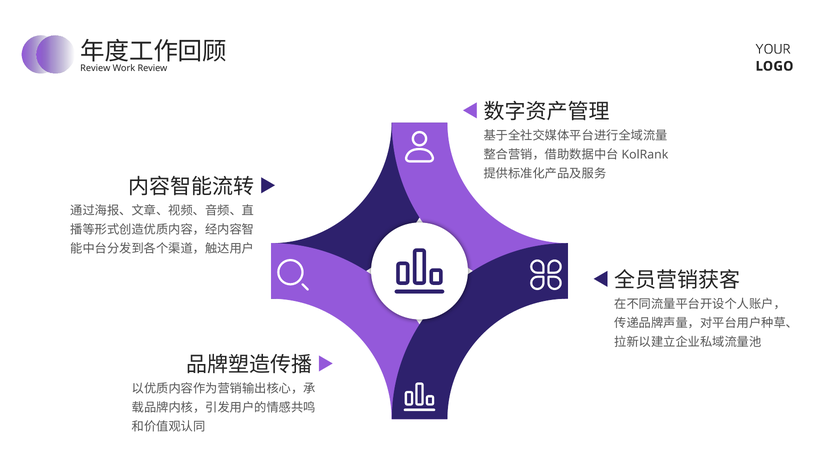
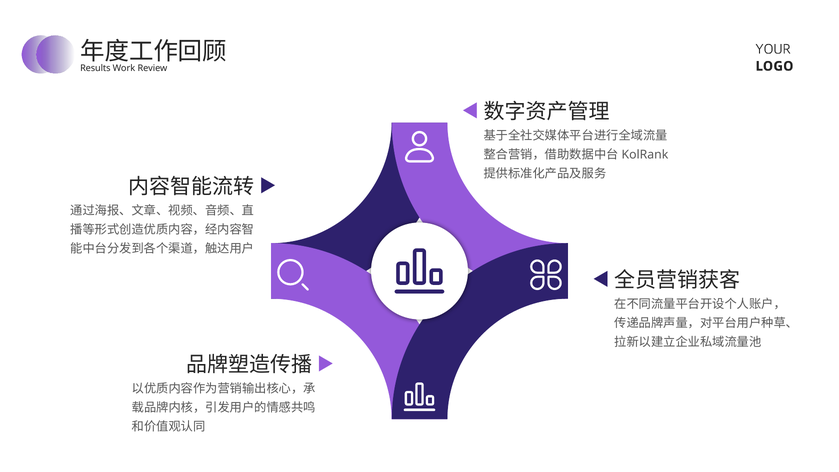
Review at (95, 68): Review -> Results
